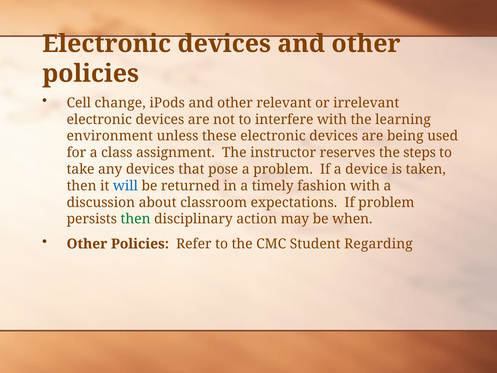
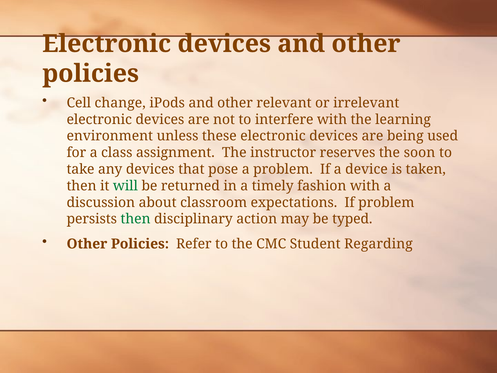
steps: steps -> soon
will colour: blue -> green
when: when -> typed
